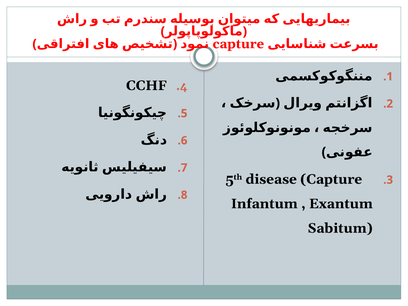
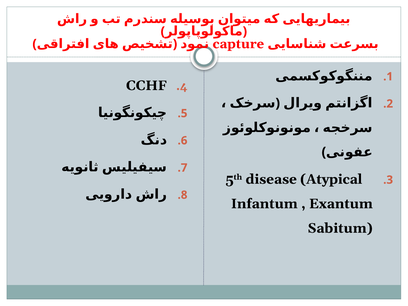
disease Capture: Capture -> Atypical
